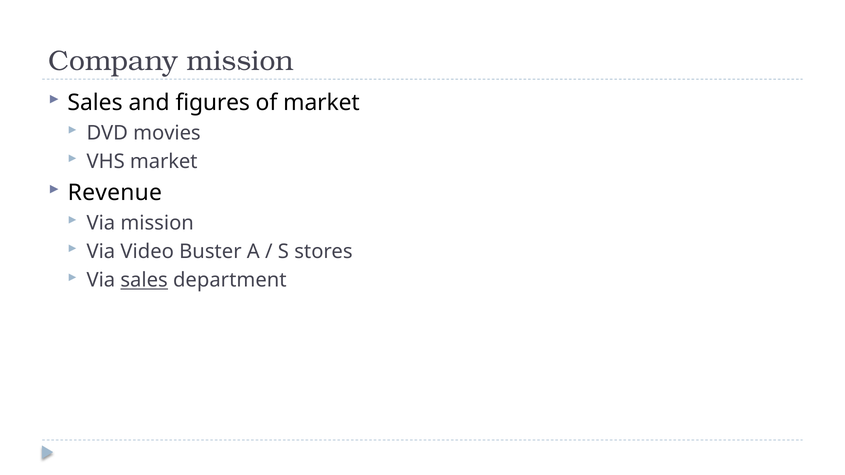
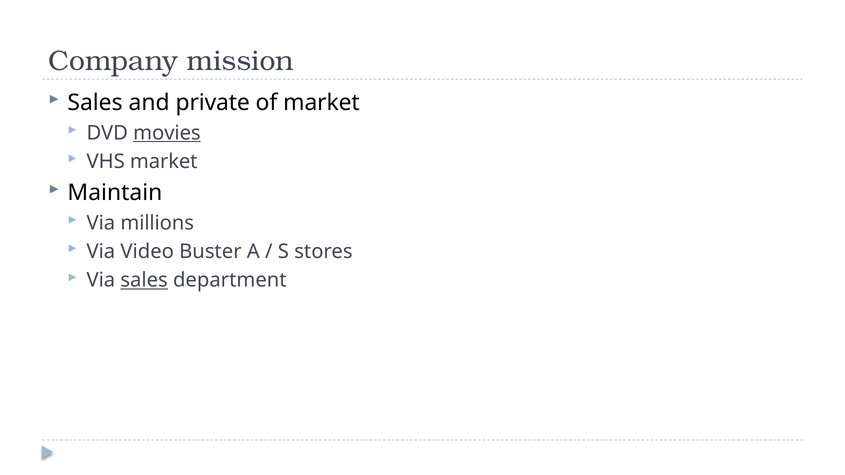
figures: figures -> private
movies underline: none -> present
Revenue: Revenue -> Maintain
Via mission: mission -> millions
